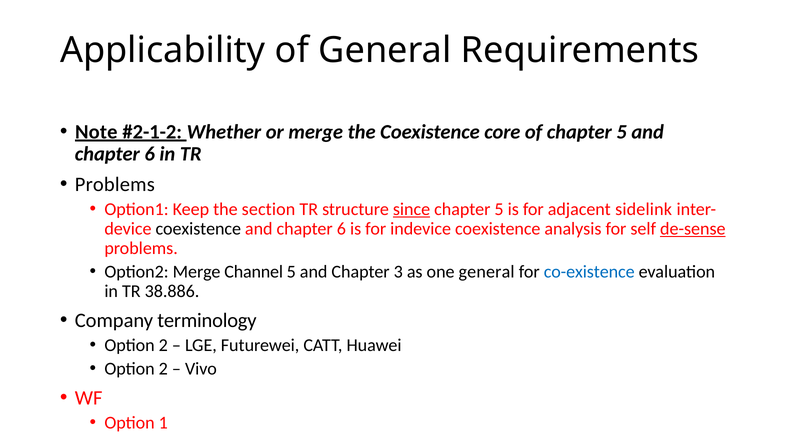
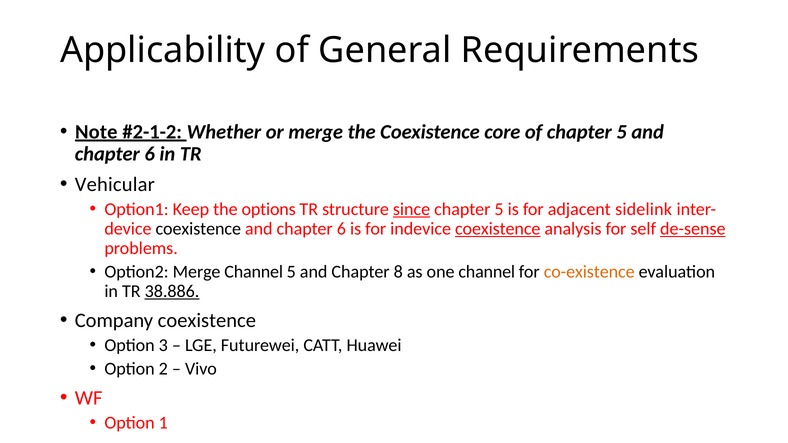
Problems at (115, 184): Problems -> Vehicular
section: section -> options
coexistence at (498, 229) underline: none -> present
3: 3 -> 8
one general: general -> channel
co-existence colour: blue -> orange
38.886 underline: none -> present
Company terminology: terminology -> coexistence
2 at (163, 345): 2 -> 3
